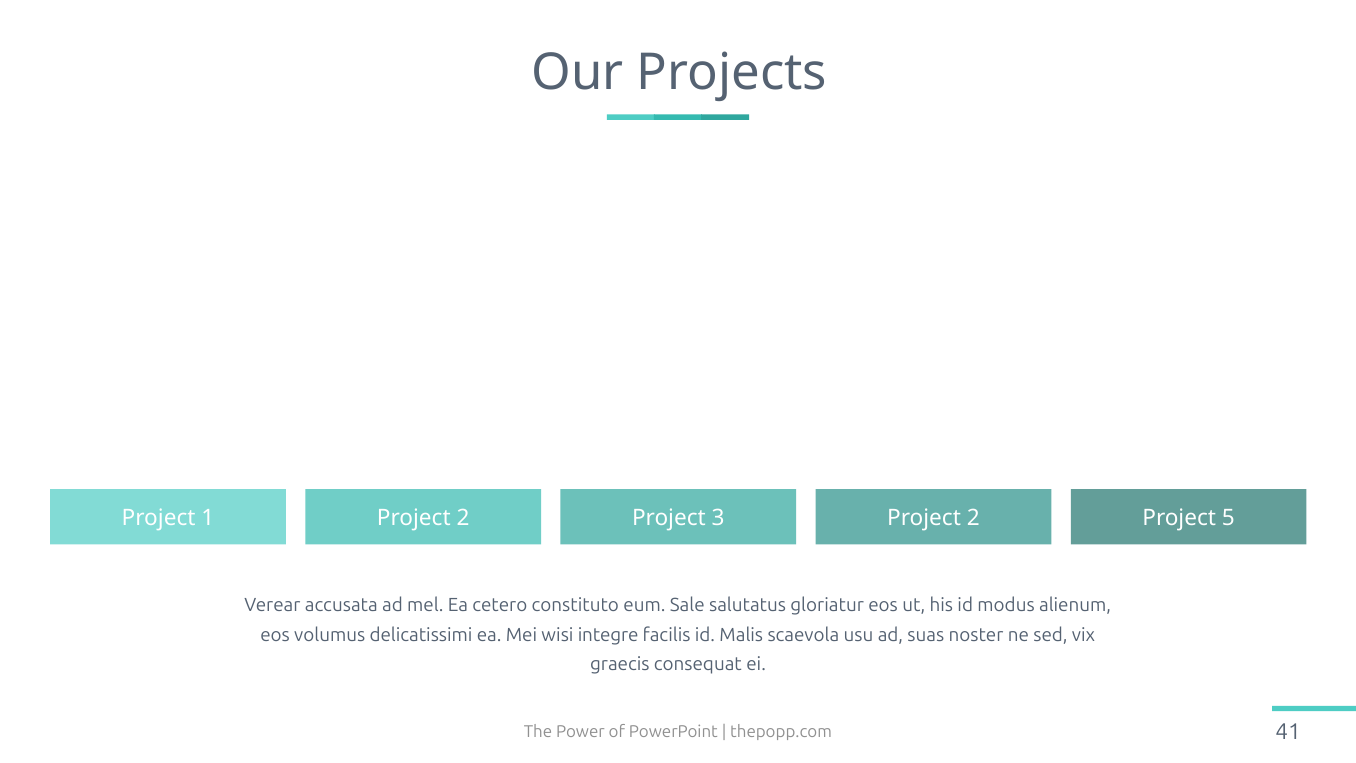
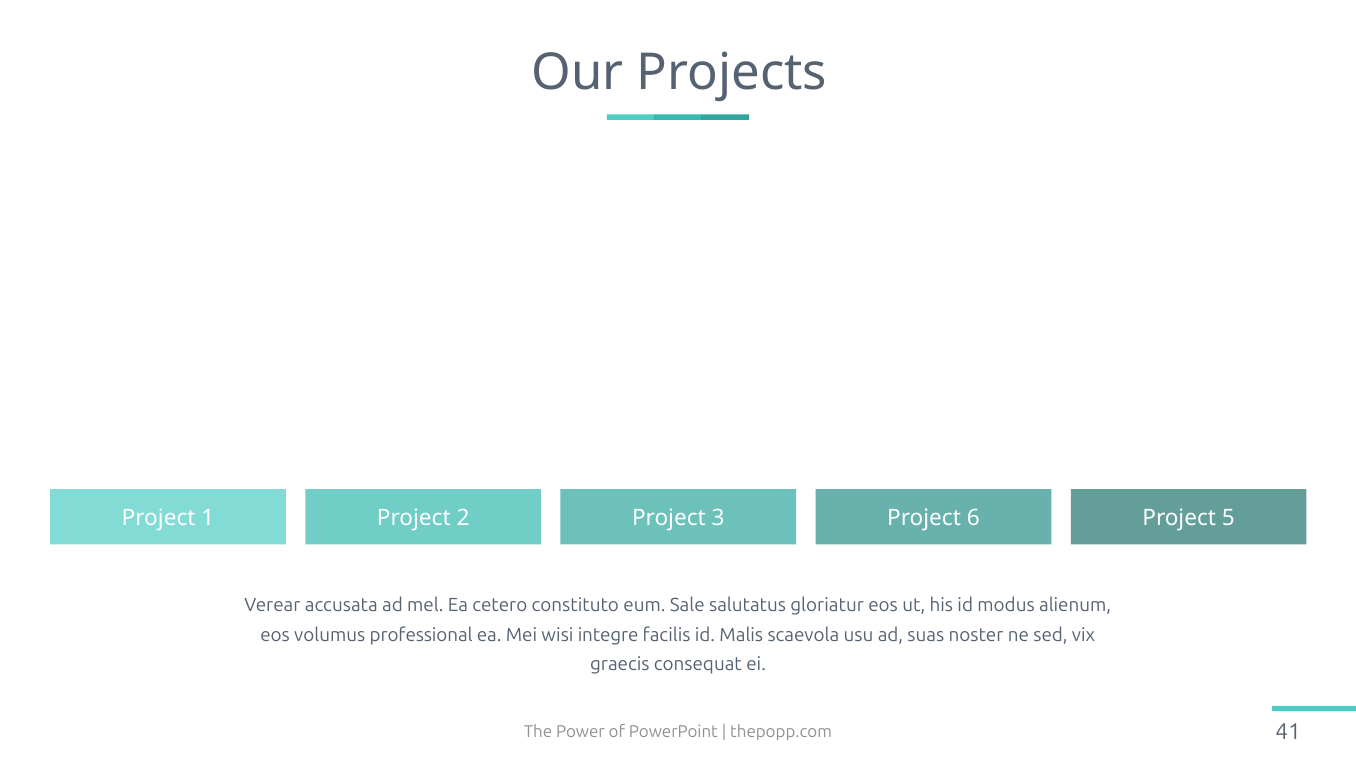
3 Project 2: 2 -> 6
delicatissimi: delicatissimi -> professional
